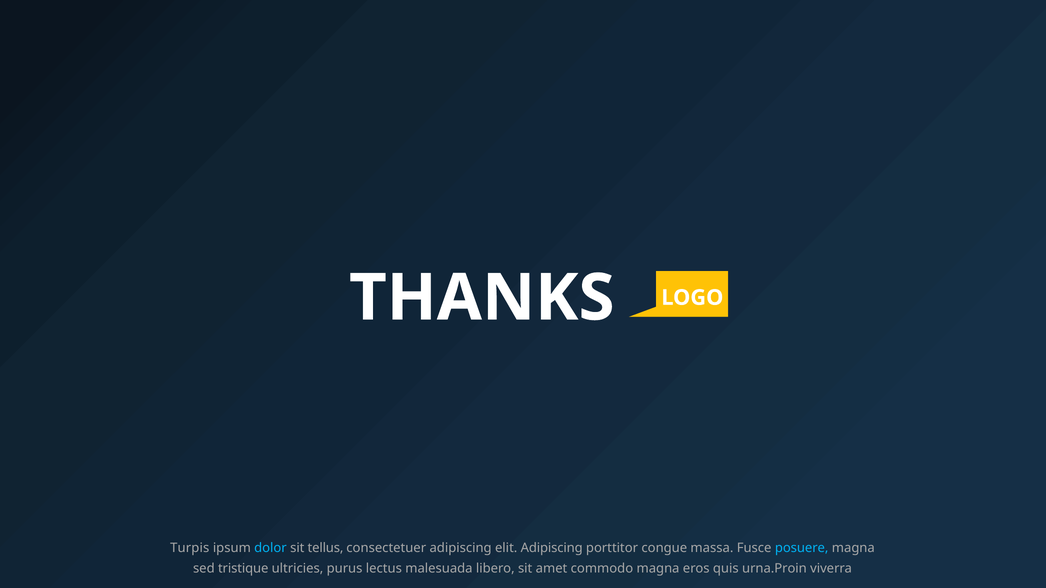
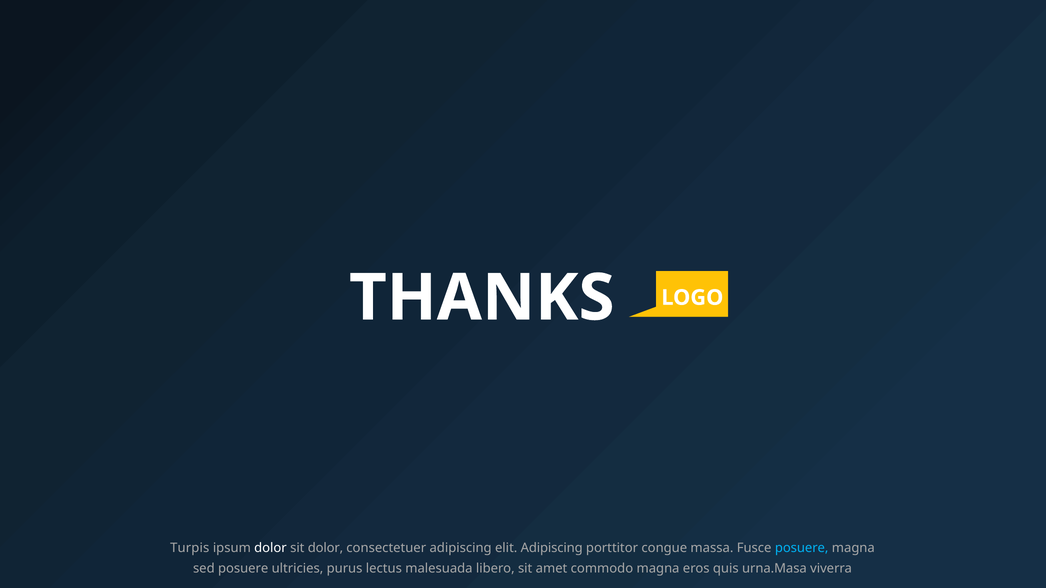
dolor at (270, 548) colour: light blue -> white
sit tellus: tellus -> dolor
sed tristique: tristique -> posuere
urna.Proin: urna.Proin -> urna.Masa
